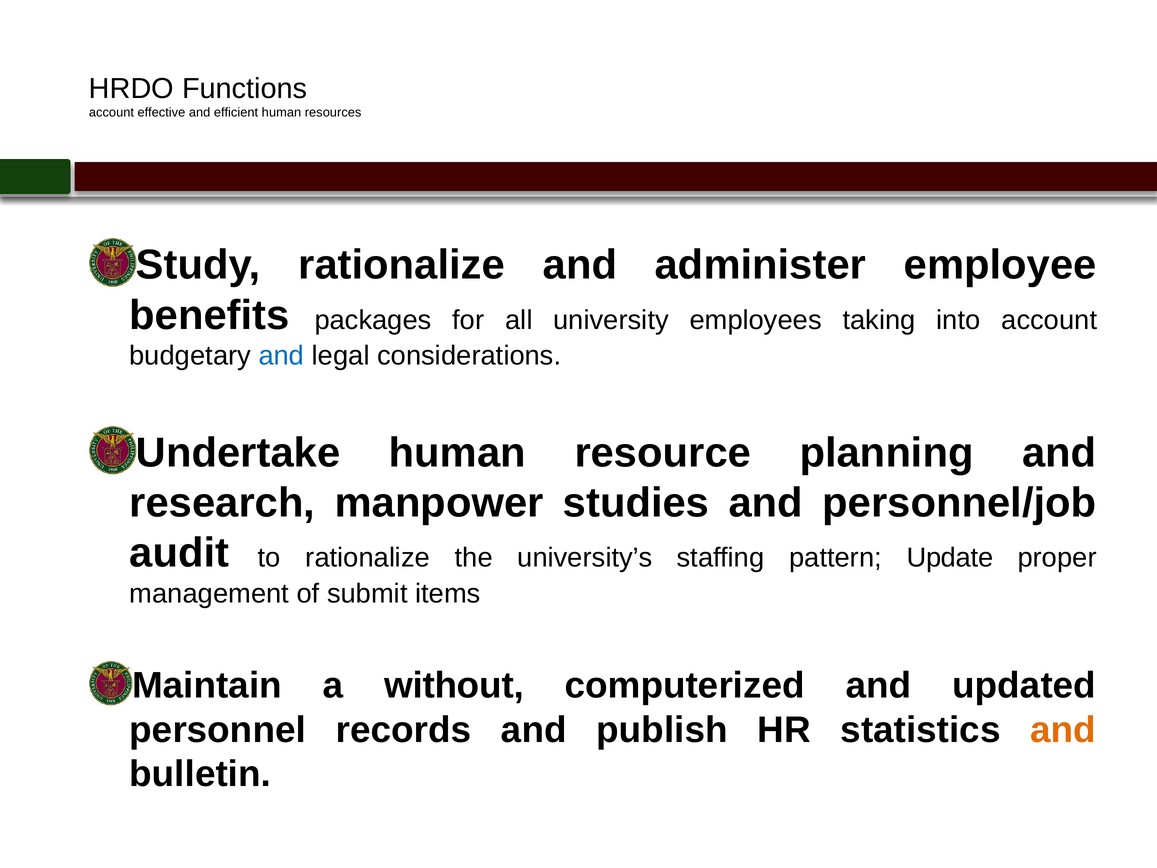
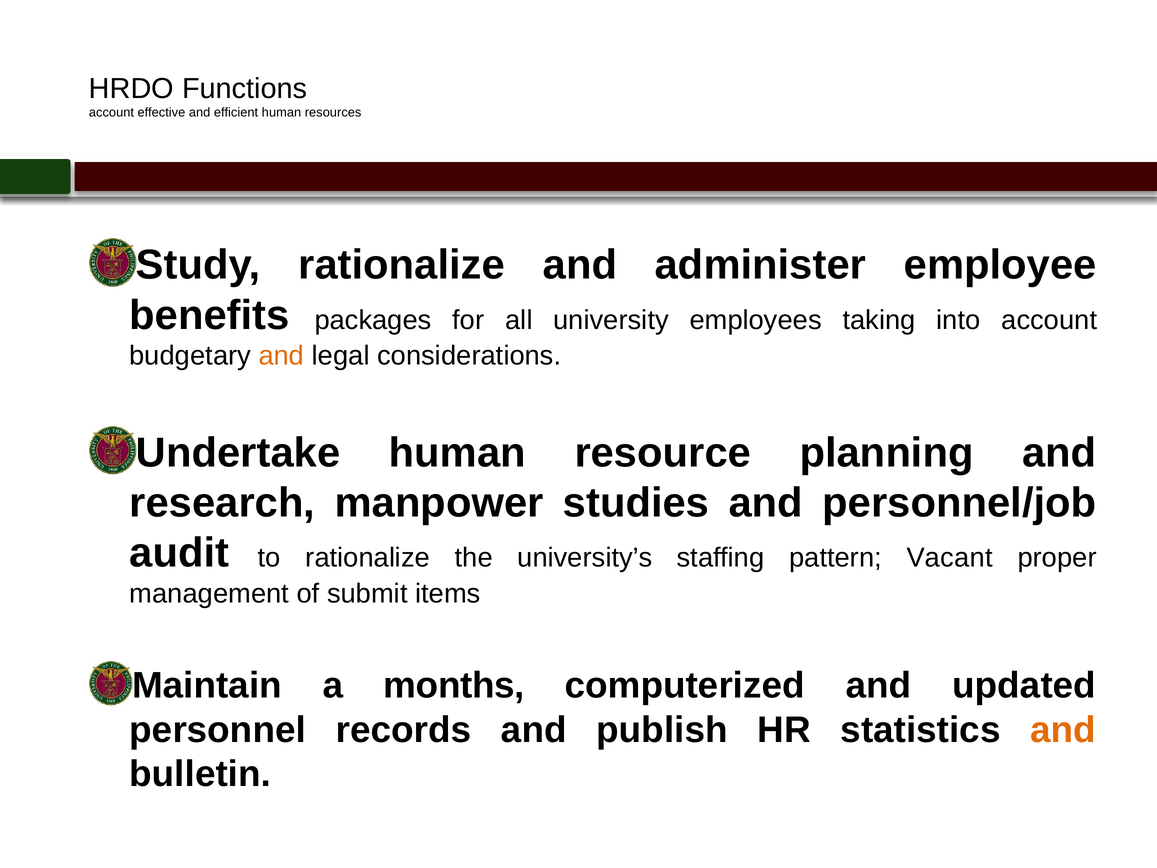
and at (281, 356) colour: blue -> orange
Update: Update -> Vacant
without: without -> months
